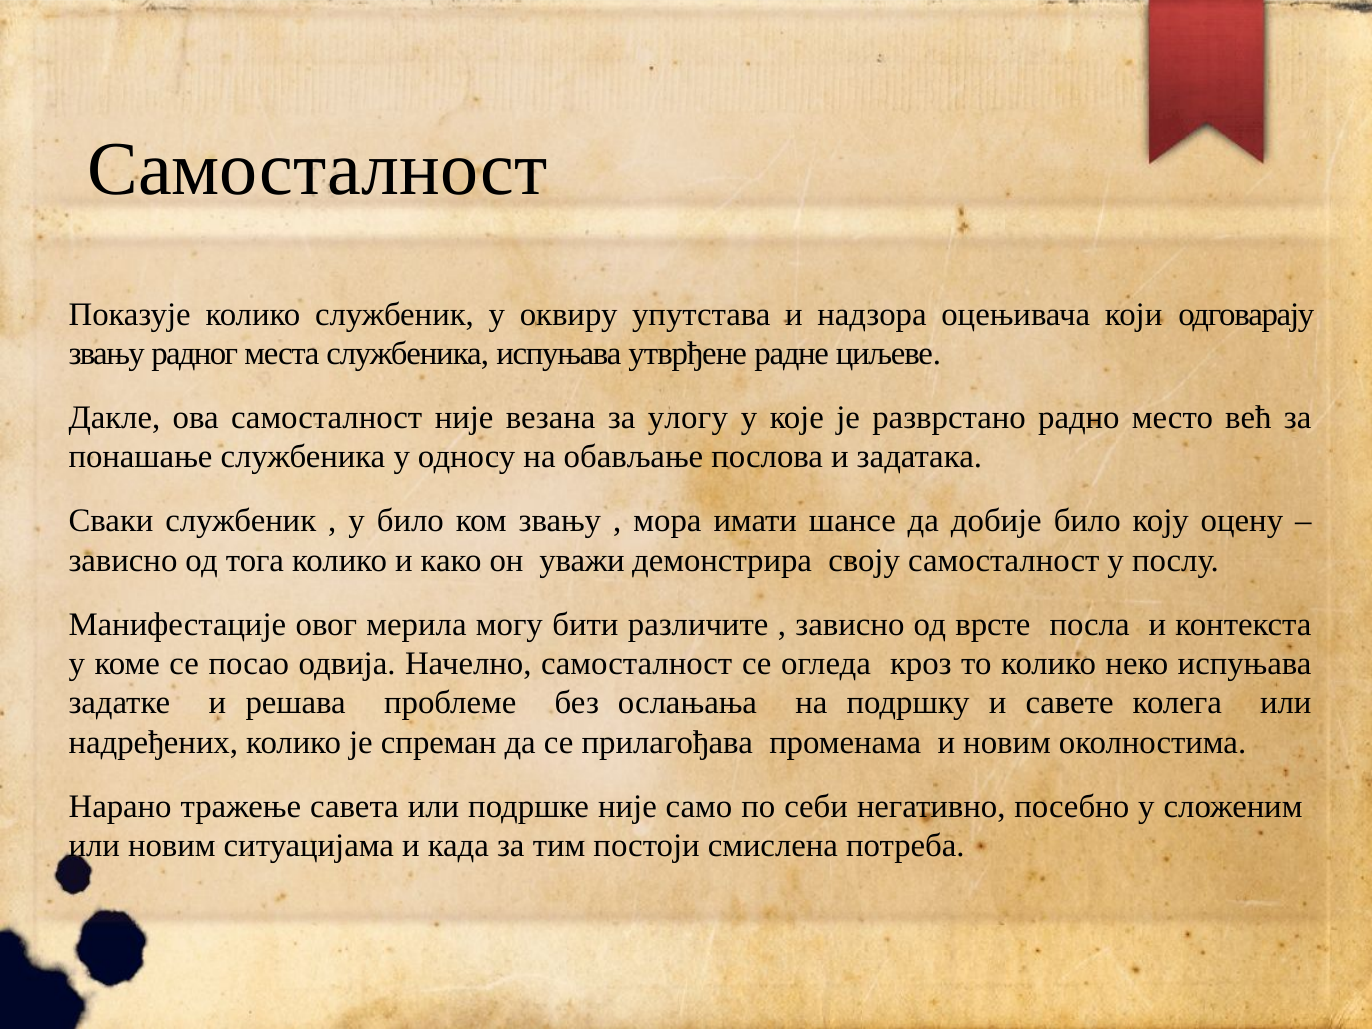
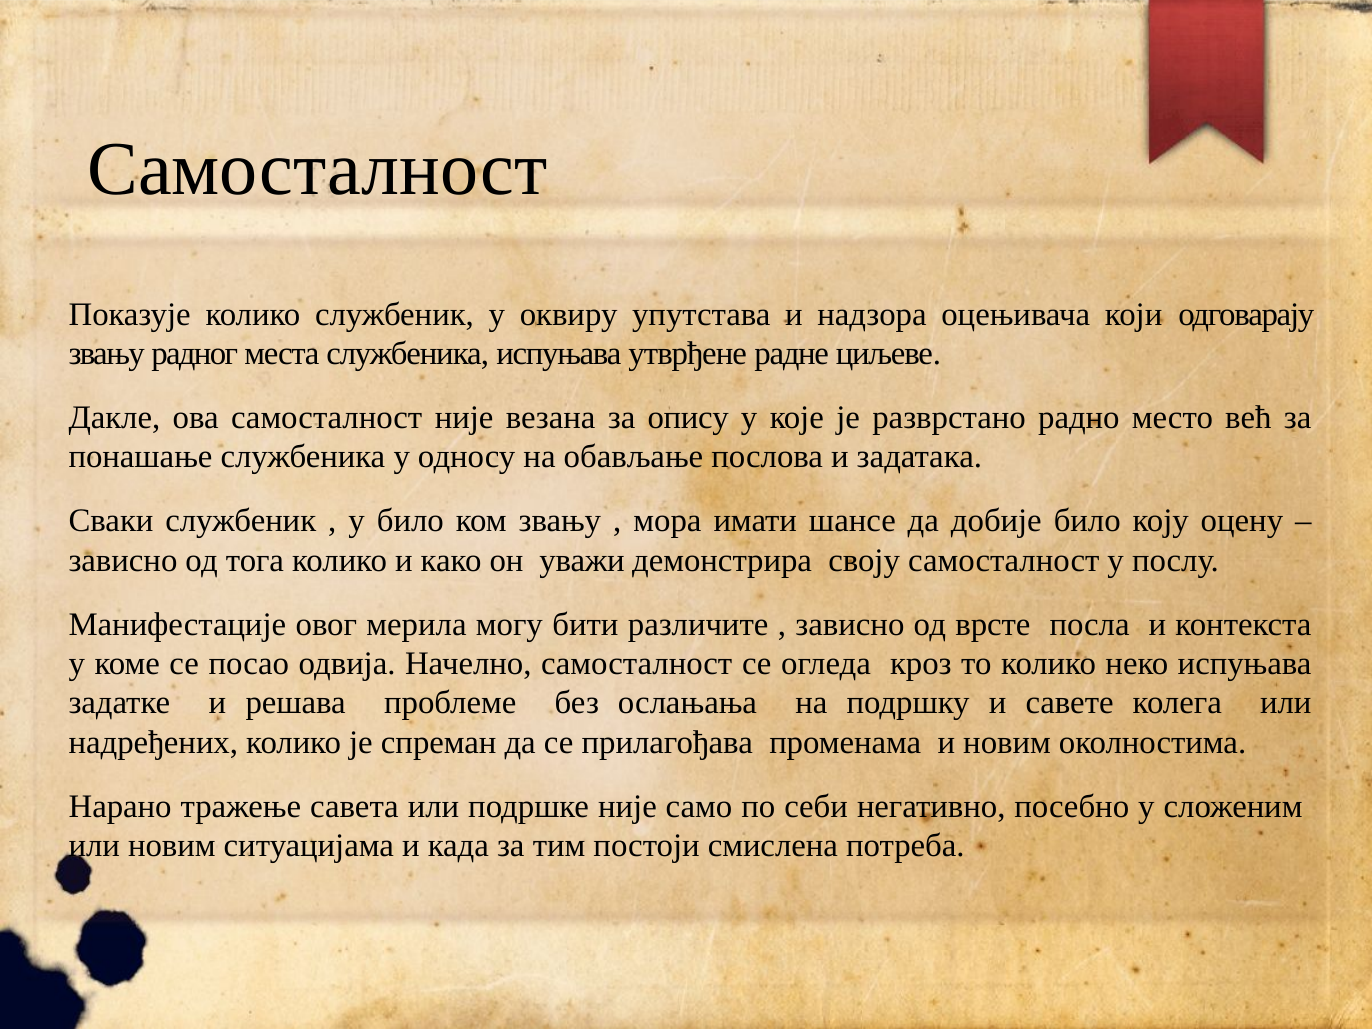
улогу: улогу -> опису
